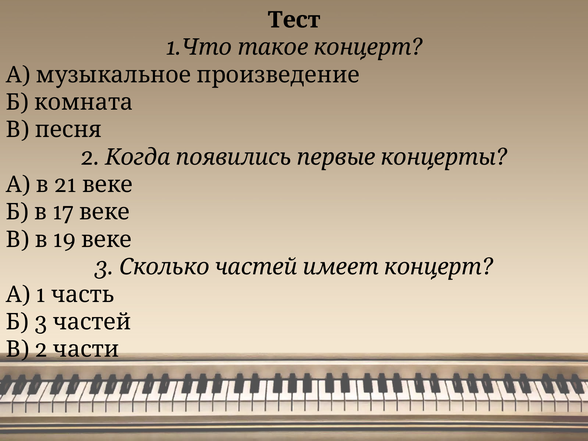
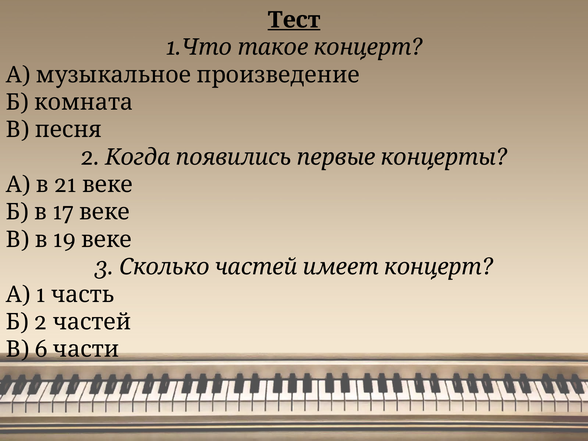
Тест underline: none -> present
3 at (41, 322): 3 -> 2
2 at (41, 349): 2 -> 6
